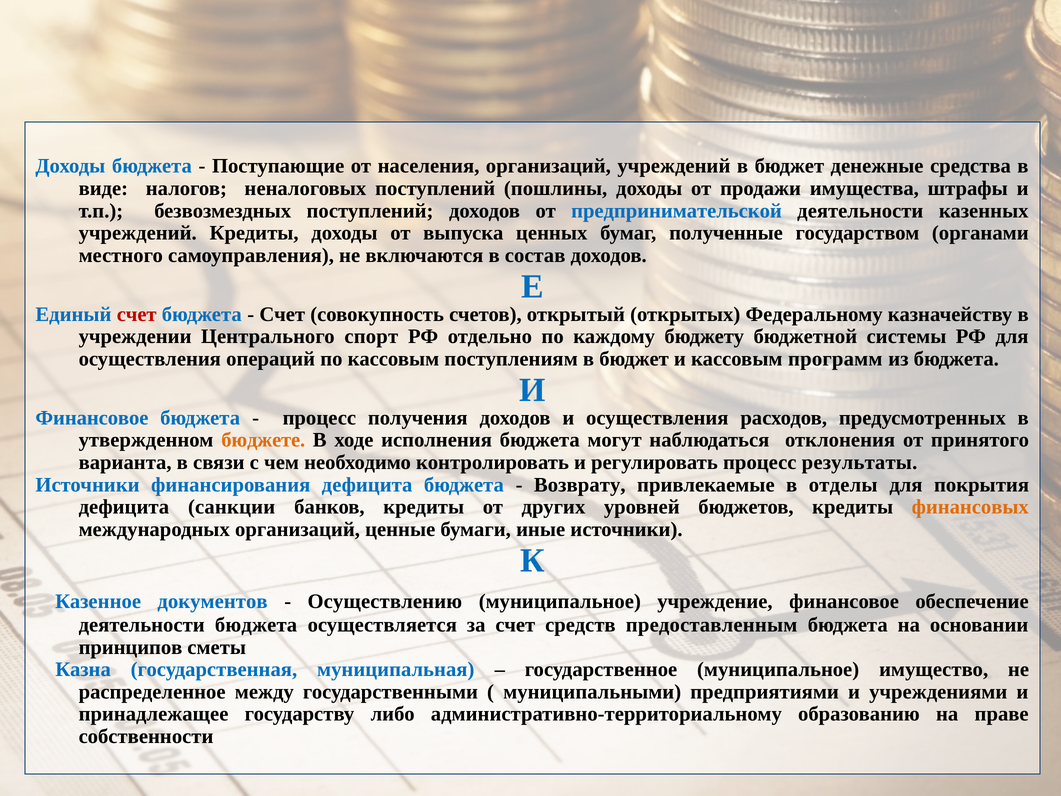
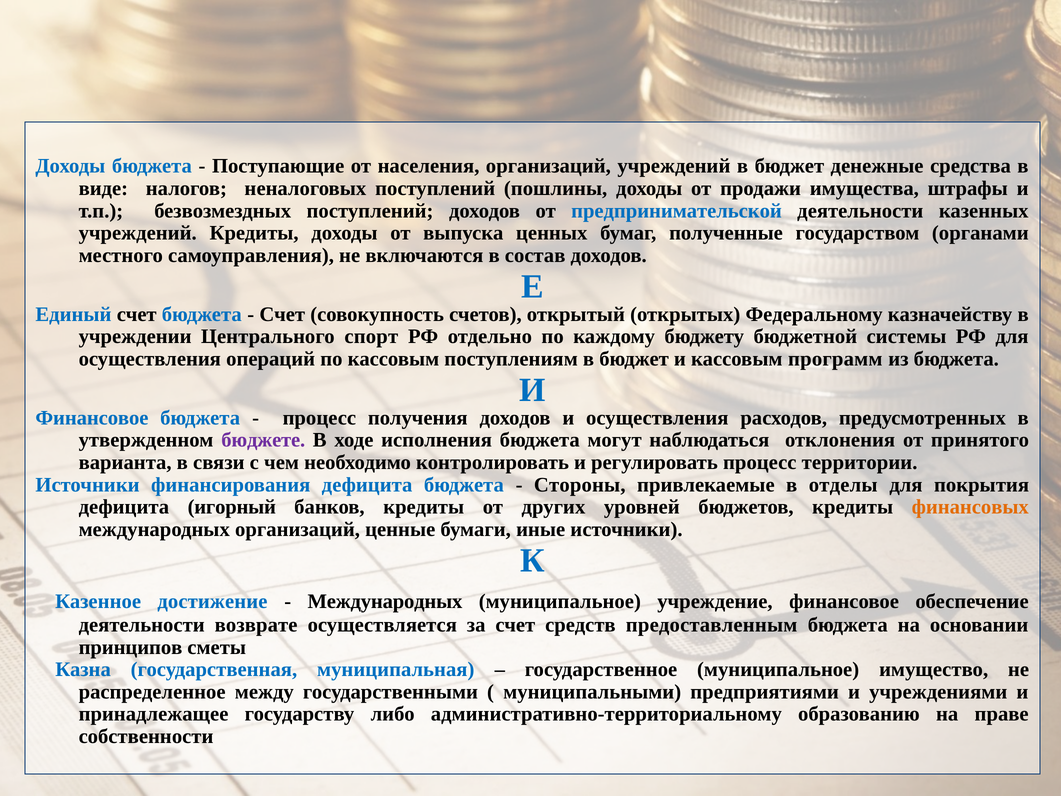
счет at (137, 314) colour: red -> black
бюджете colour: orange -> purple
результаты: результаты -> территории
Возврату: Возврату -> Стороны
санкции: санкции -> игорный
документов: документов -> достижение
Осуществлению at (385, 601): Осуществлению -> Международных
деятельности бюджета: бюджета -> возврате
